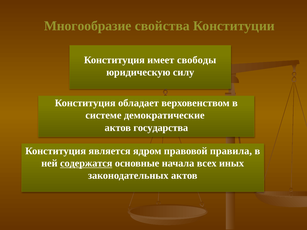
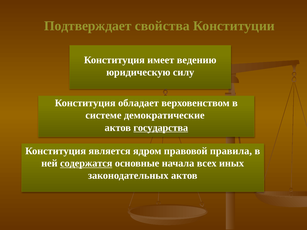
Многообразие: Многообразие -> Подтверждает
свободы: свободы -> ведению
государства underline: none -> present
